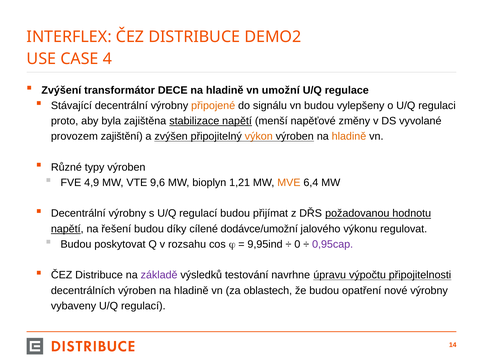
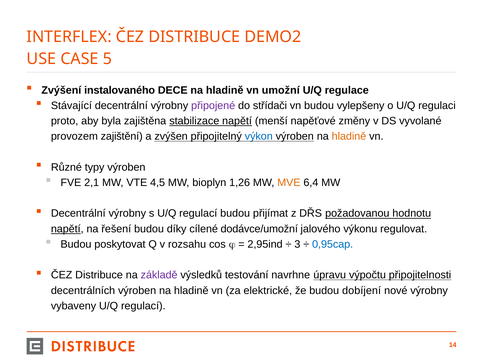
4: 4 -> 5
transformátor: transformátor -> instalovaného
připojené colour: orange -> purple
signálu: signálu -> střídači
výkon colour: orange -> blue
4,9: 4,9 -> 2,1
9,6: 9,6 -> 4,5
1,21: 1,21 -> 1,26
9,95ind: 9,95ind -> 2,95ind
0: 0 -> 3
0,95cap colour: purple -> blue
oblastech: oblastech -> elektrické
opatření: opatření -> dobíjení
